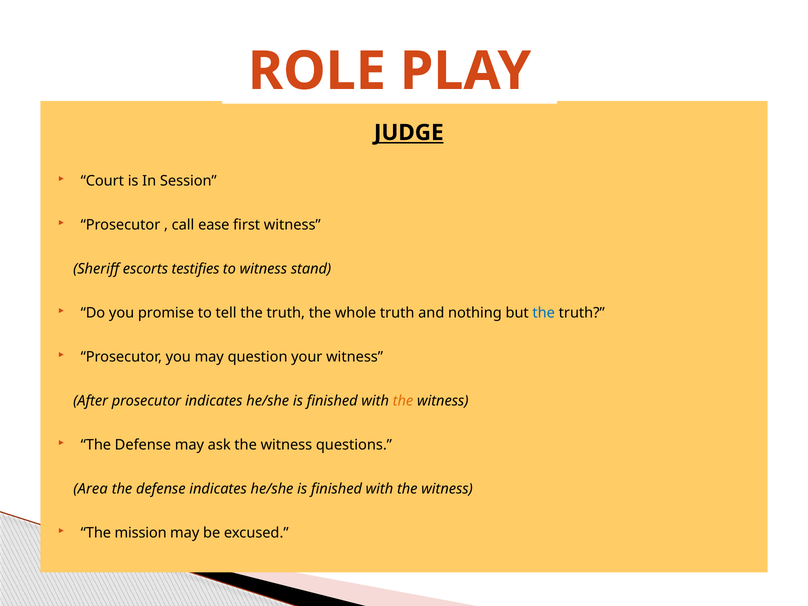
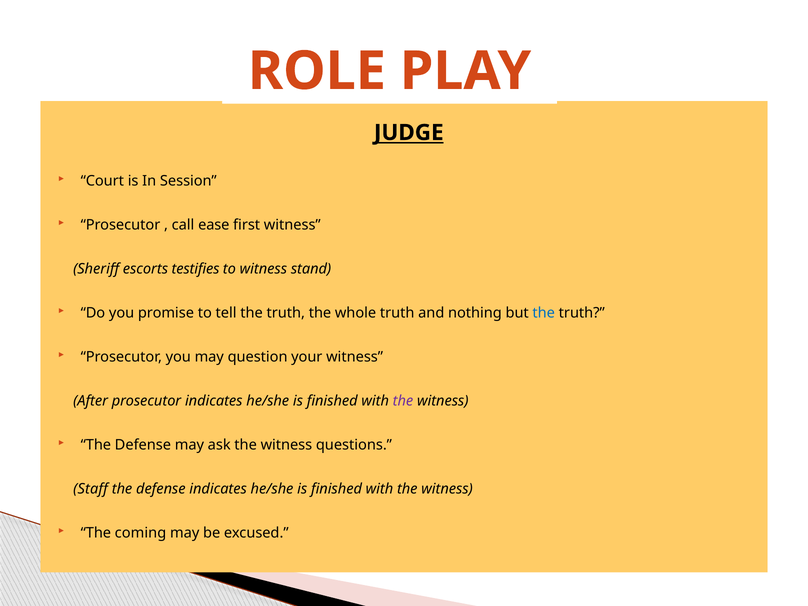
the at (403, 401) colour: orange -> purple
Area: Area -> Staff
mission: mission -> coming
